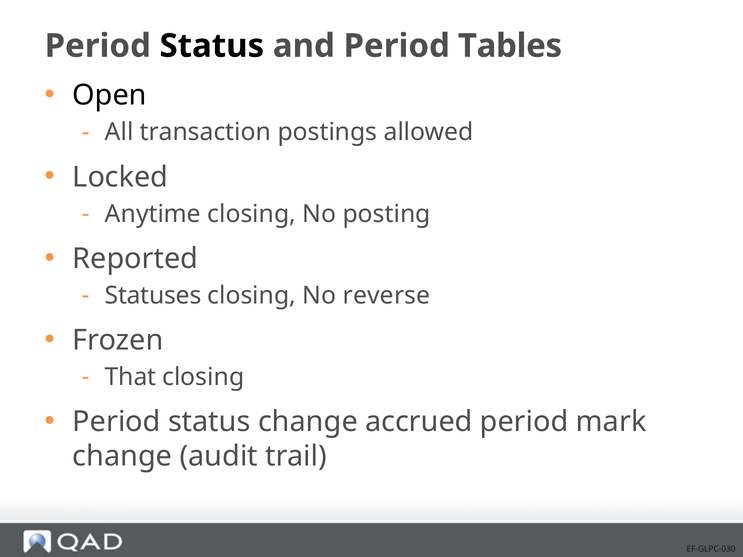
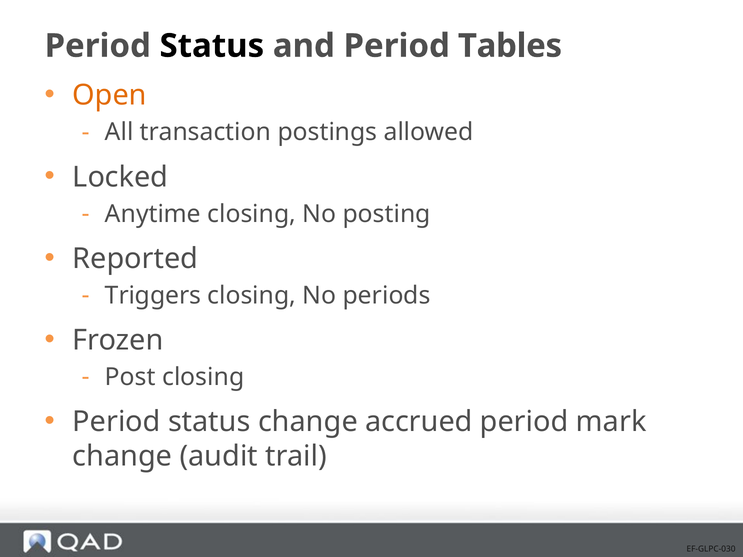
Open colour: black -> orange
Statuses: Statuses -> Triggers
reverse: reverse -> periods
That: That -> Post
